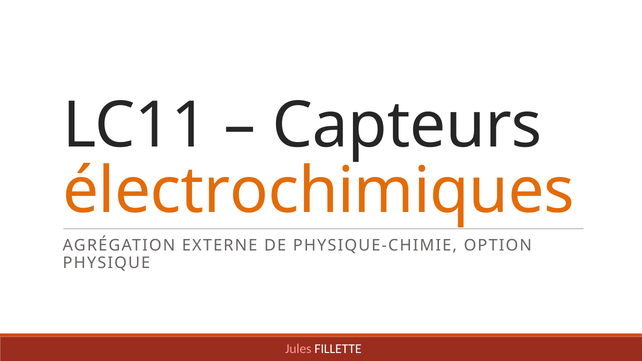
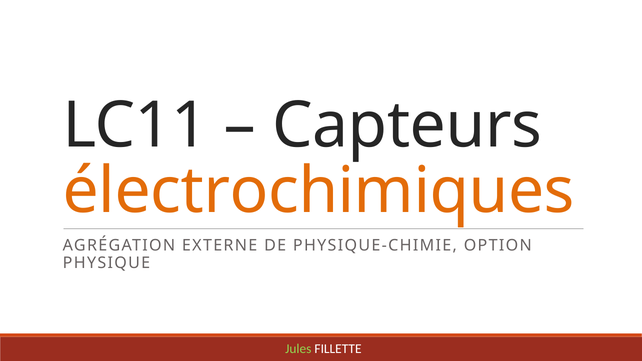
Jules colour: pink -> light green
